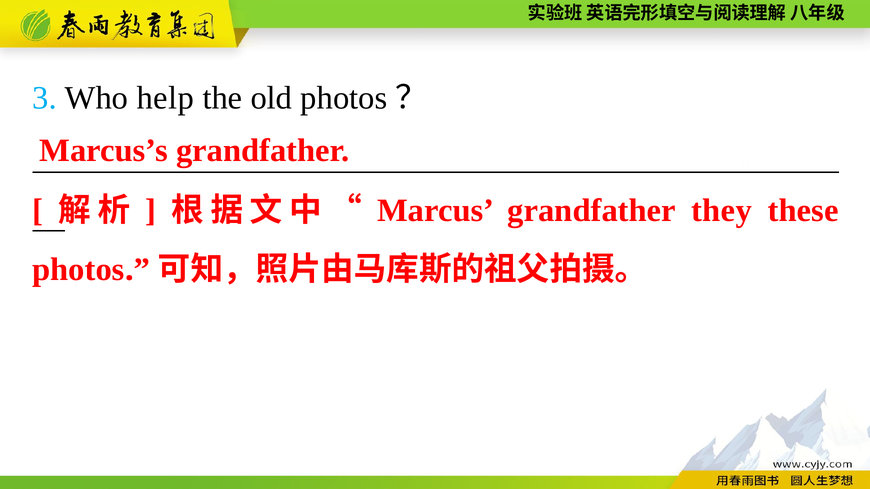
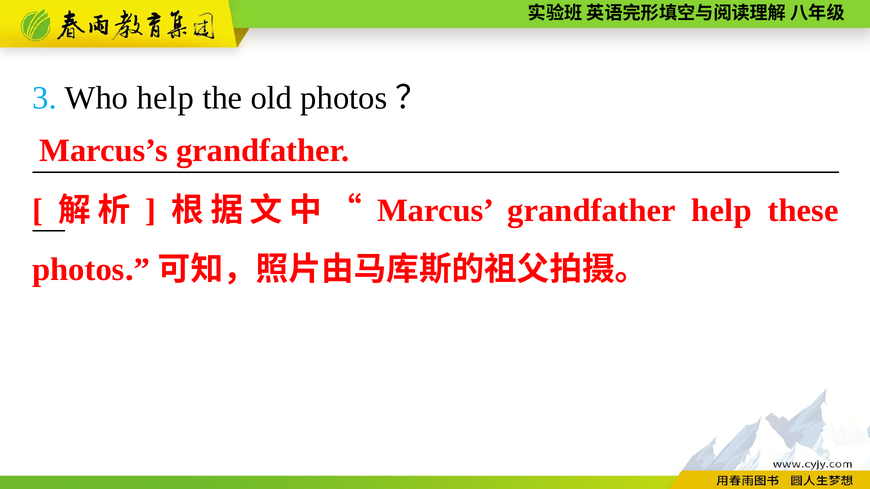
grandfather they: they -> help
